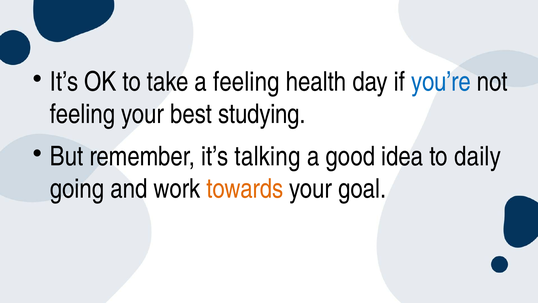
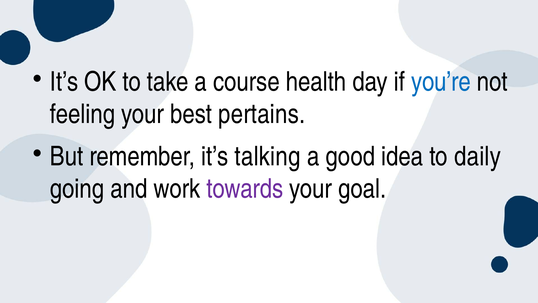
a feeling: feeling -> course
studying: studying -> pertains
towards colour: orange -> purple
